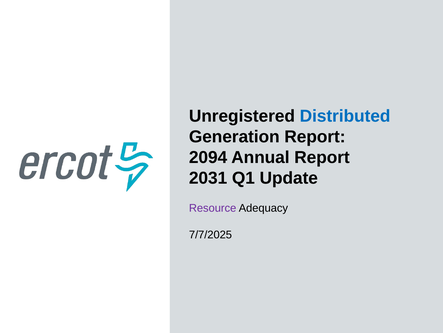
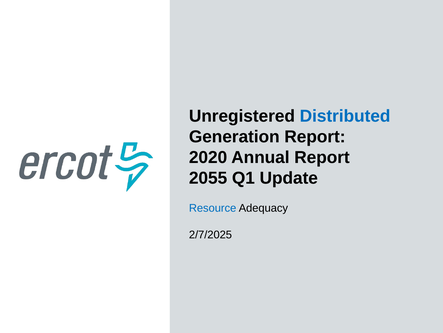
2094: 2094 -> 2020
2031: 2031 -> 2055
Resource colour: purple -> blue
7/7/2025: 7/7/2025 -> 2/7/2025
